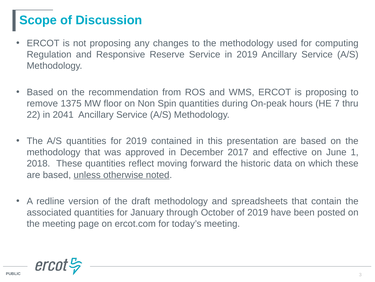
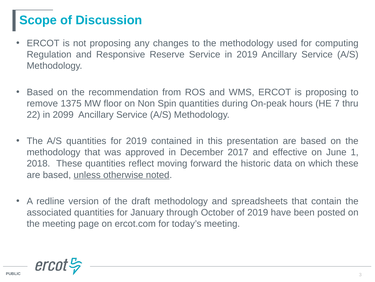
2041: 2041 -> 2099
